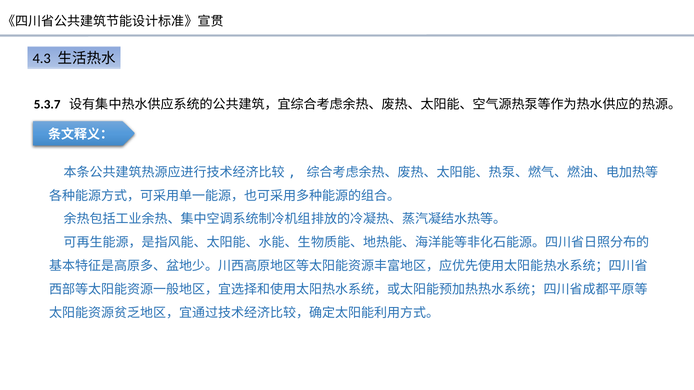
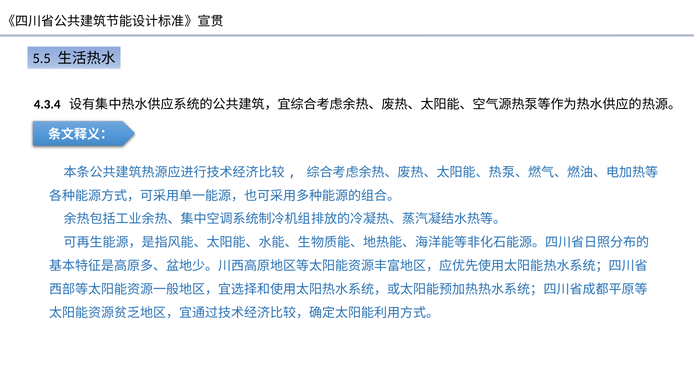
4.3: 4.3 -> 5.5
5.3.7: 5.3.7 -> 4.3.4
